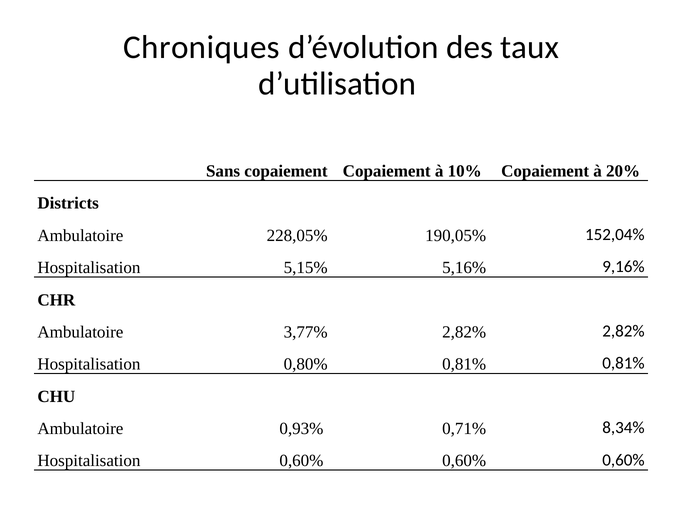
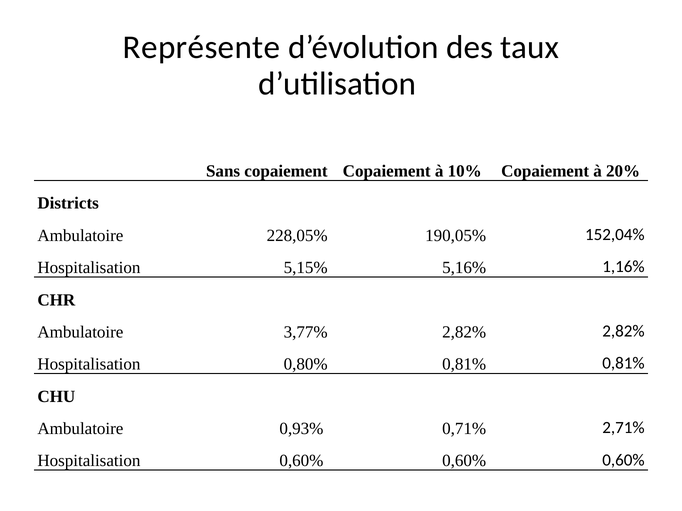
Chroniques: Chroniques -> Représente
9,16%: 9,16% -> 1,16%
8,34%: 8,34% -> 2,71%
